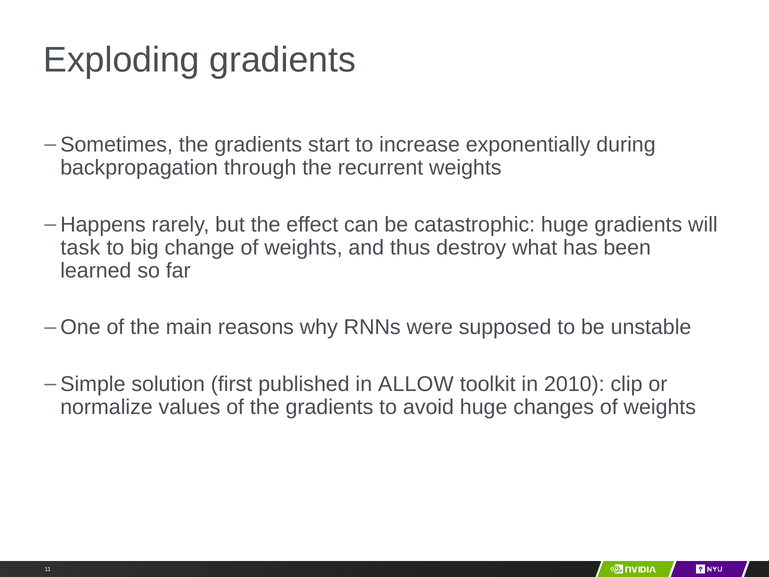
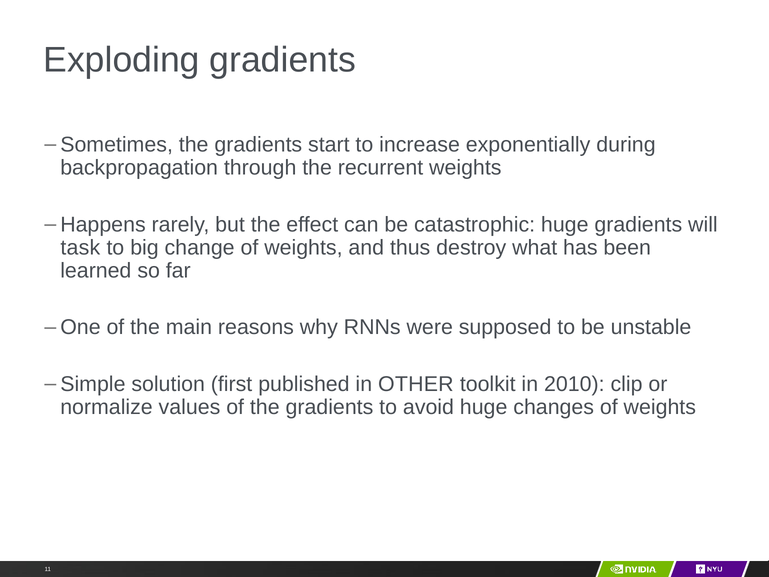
ALLOW: ALLOW -> OTHER
